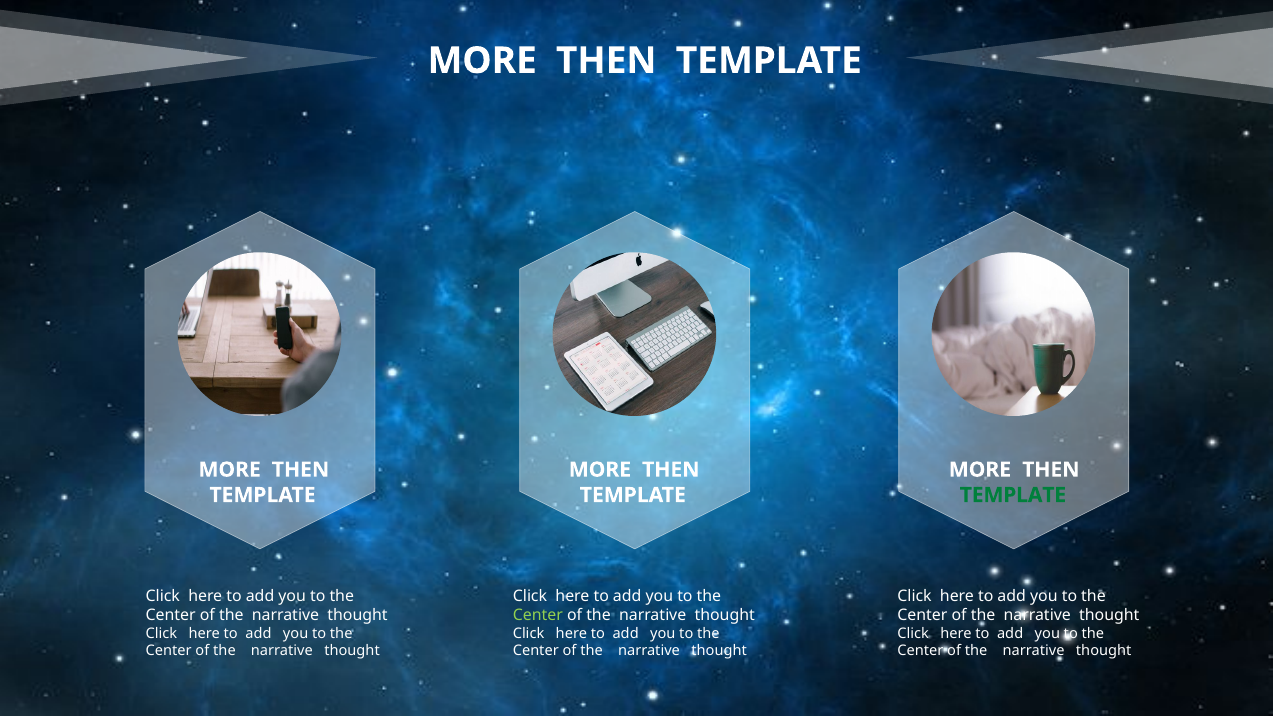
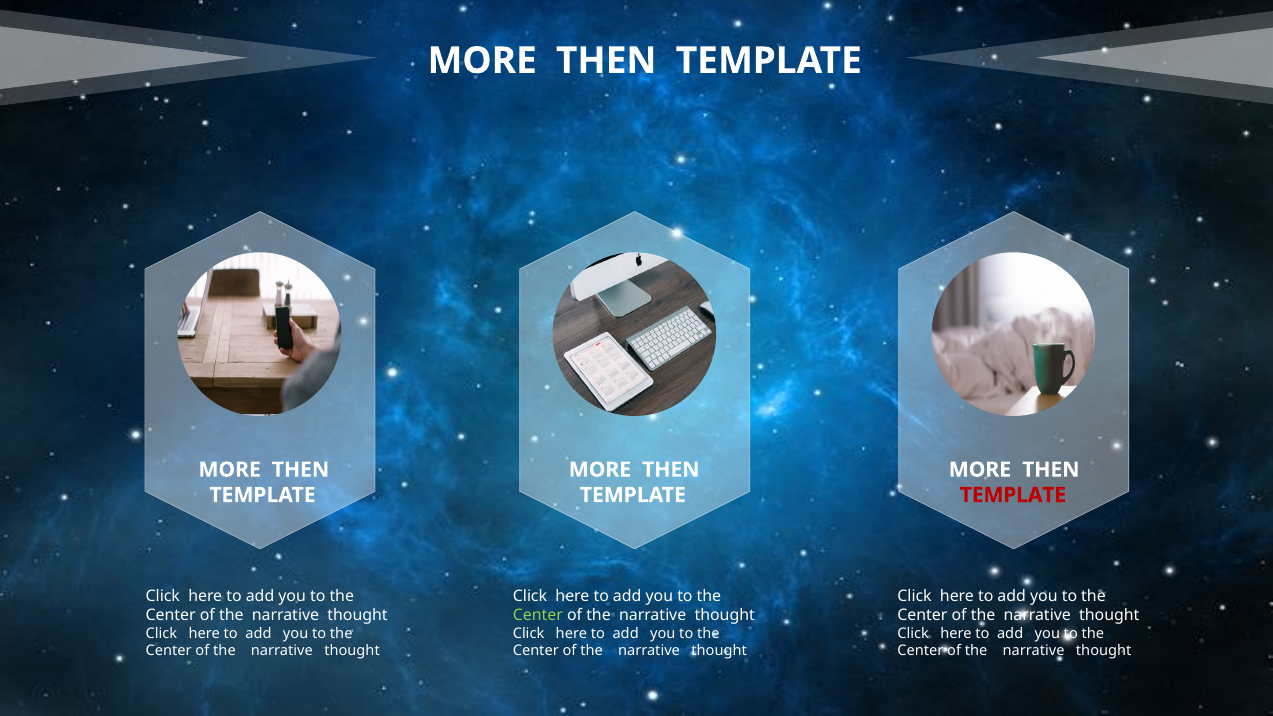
TEMPLATE at (1013, 495) colour: green -> red
